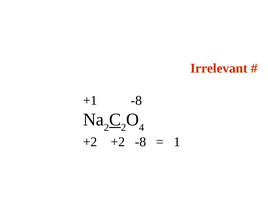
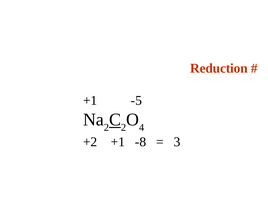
Irrelevant: Irrelevant -> Reduction
+1 -8: -8 -> -5
+2 +2: +2 -> +1
1: 1 -> 3
